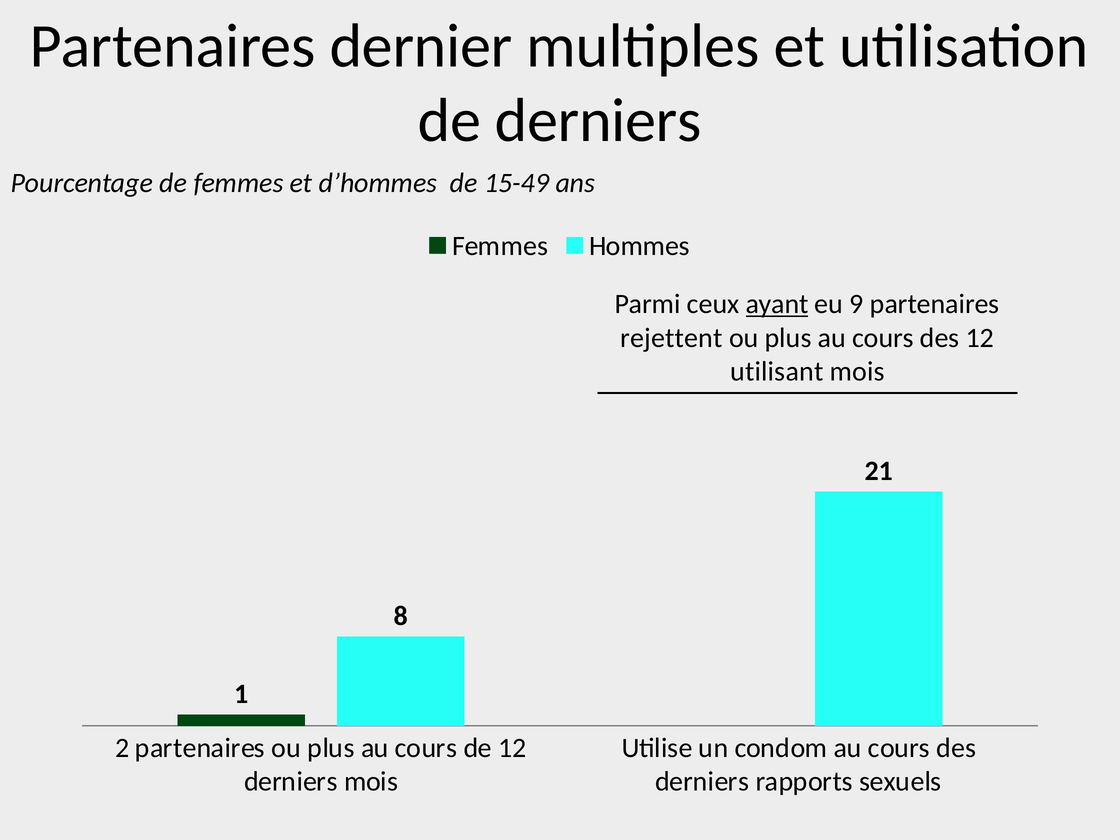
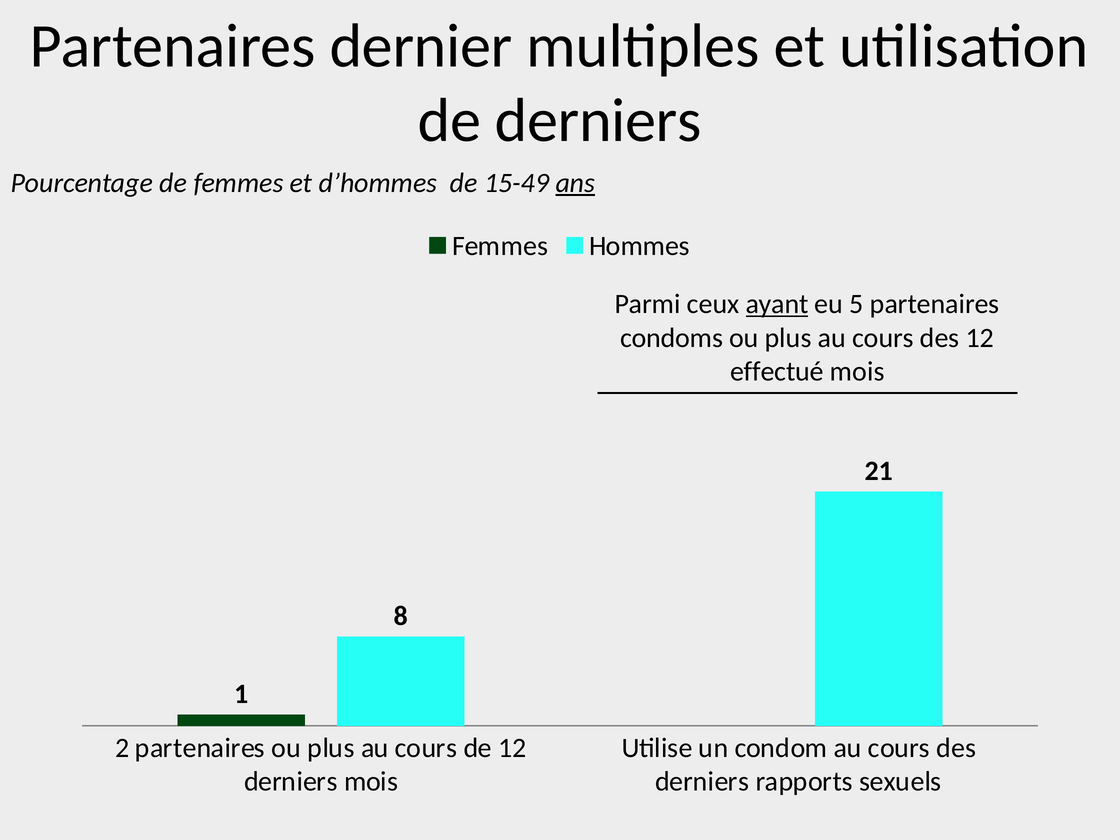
ans underline: none -> present
9: 9 -> 5
rejettent: rejettent -> condoms
utilisant: utilisant -> effectué
